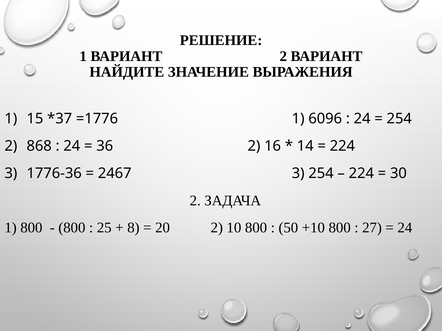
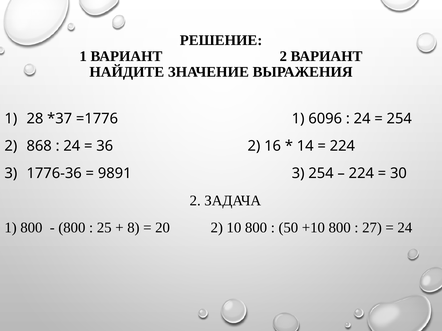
15: 15 -> 28
2467: 2467 -> 9891
